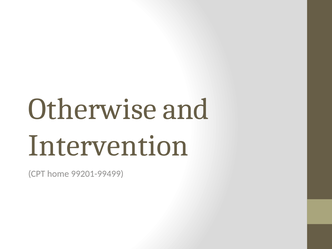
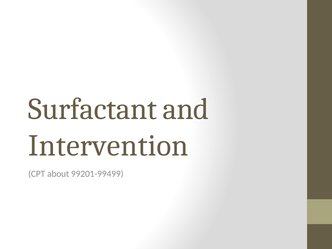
Otherwise: Otherwise -> Surfactant
home: home -> about
